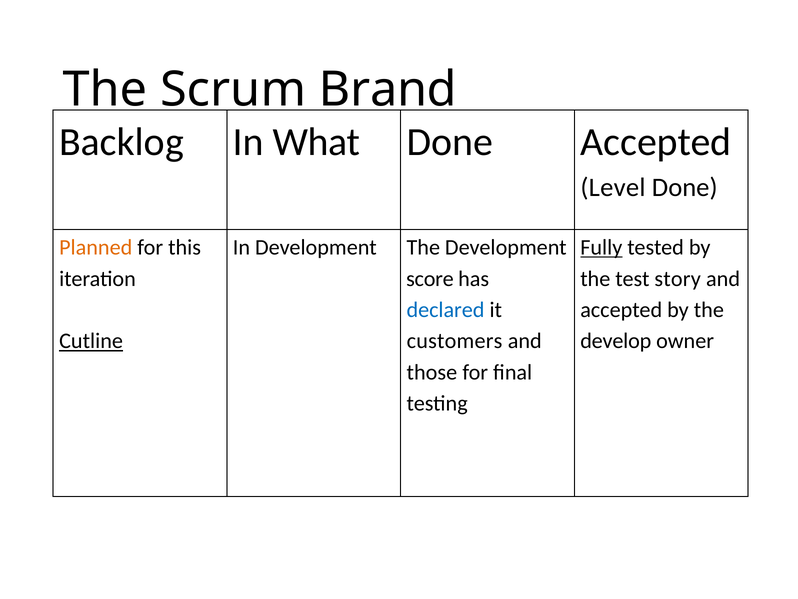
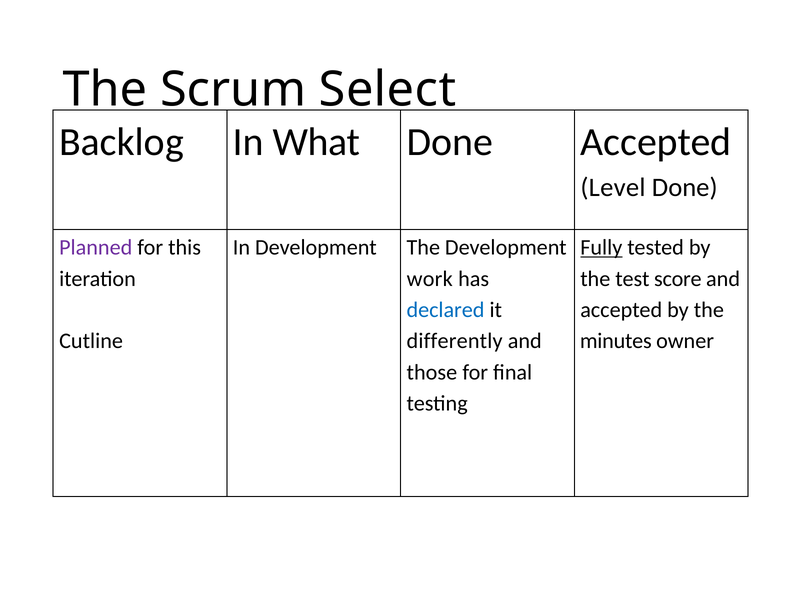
Brand: Brand -> Select
Planned colour: orange -> purple
score: score -> work
story: story -> score
Cutline underline: present -> none
customers: customers -> differently
develop: develop -> minutes
